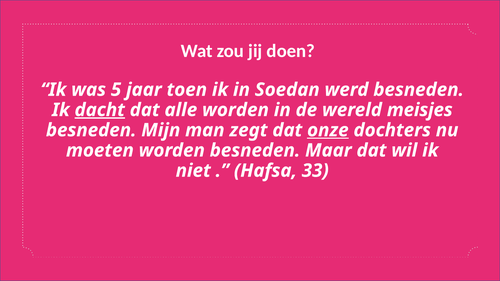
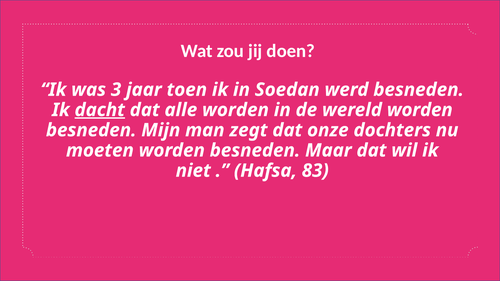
5: 5 -> 3
wereld meisjes: meisjes -> worden
onze underline: present -> none
33: 33 -> 83
